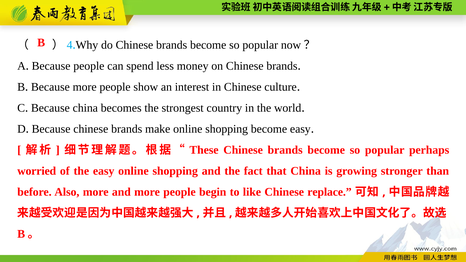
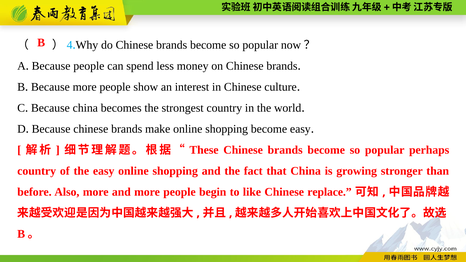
worried at (37, 171): worried -> country
